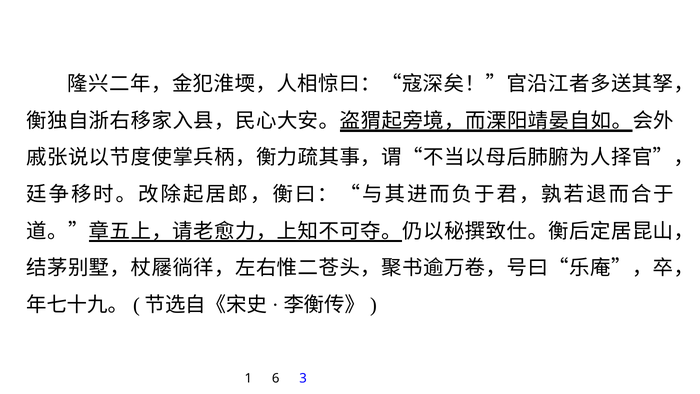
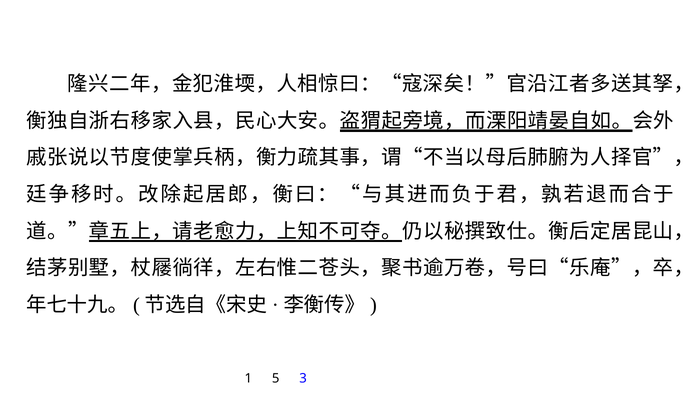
6: 6 -> 5
